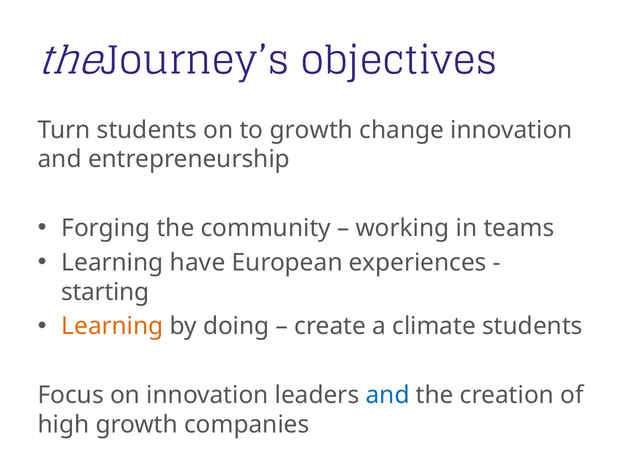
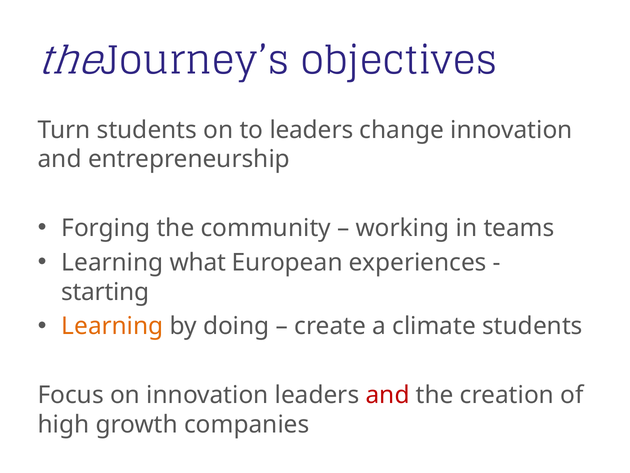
to growth: growth -> leaders
have: have -> what
and at (388, 395) colour: blue -> red
